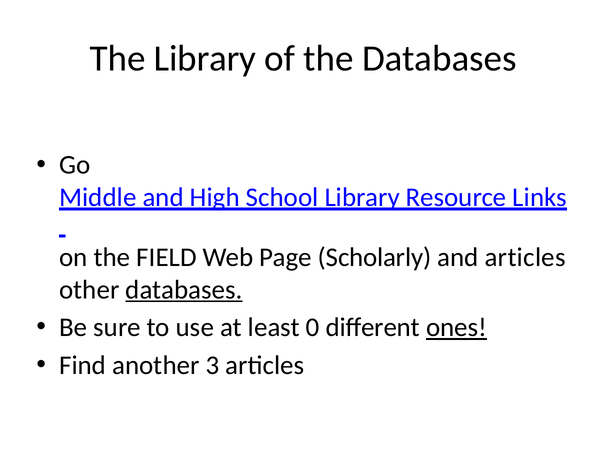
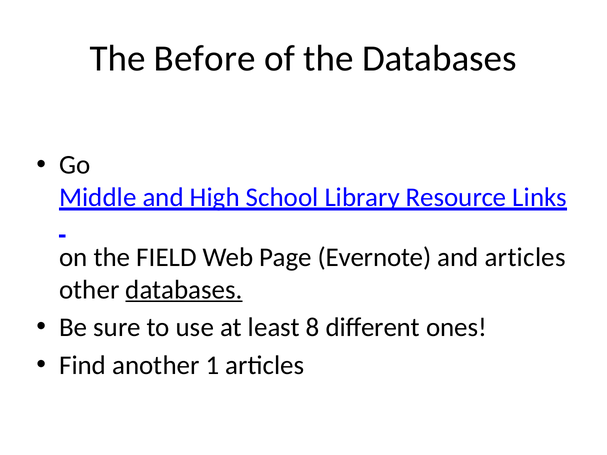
The Library: Library -> Before
Scholarly: Scholarly -> Evernote
0: 0 -> 8
ones underline: present -> none
3: 3 -> 1
